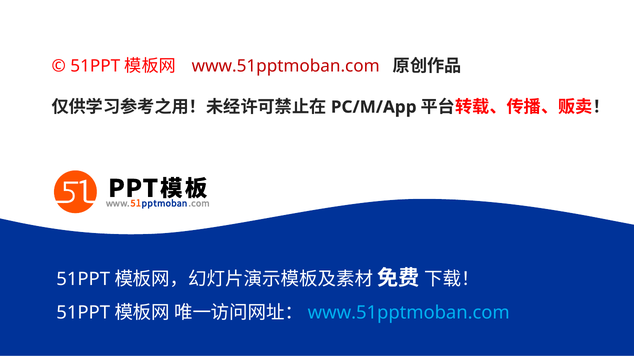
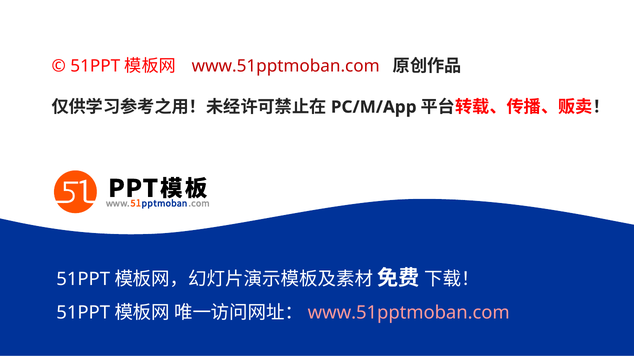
www.51pptmoban.com at (409, 313) colour: light blue -> pink
